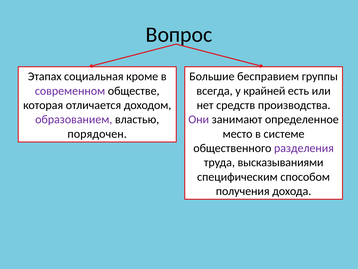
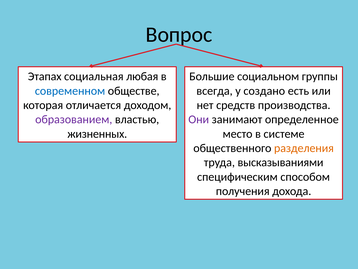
кроме: кроме -> любая
бесправием: бесправием -> социальном
современном colour: purple -> blue
крайней: крайней -> создано
порядочен: порядочен -> жизненных
разделения colour: purple -> orange
